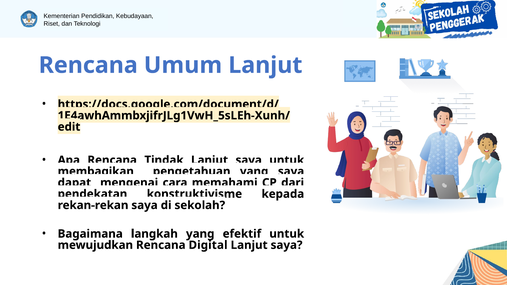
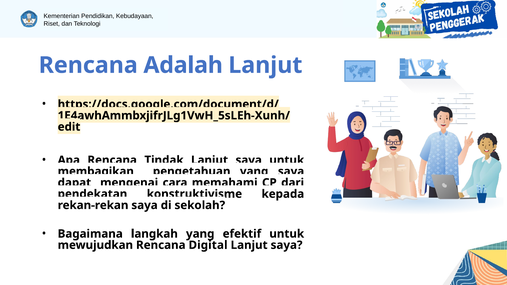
Umum: Umum -> Adalah
